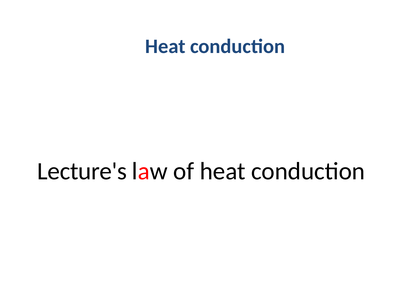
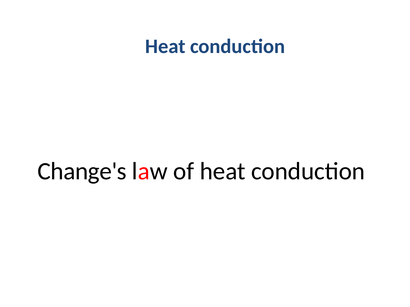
Lecture's: Lecture's -> Change's
